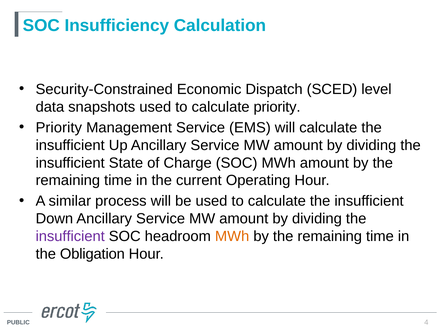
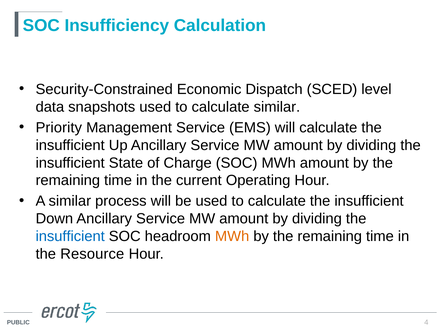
calculate priority: priority -> similar
insufficient at (70, 236) colour: purple -> blue
Obligation: Obligation -> Resource
